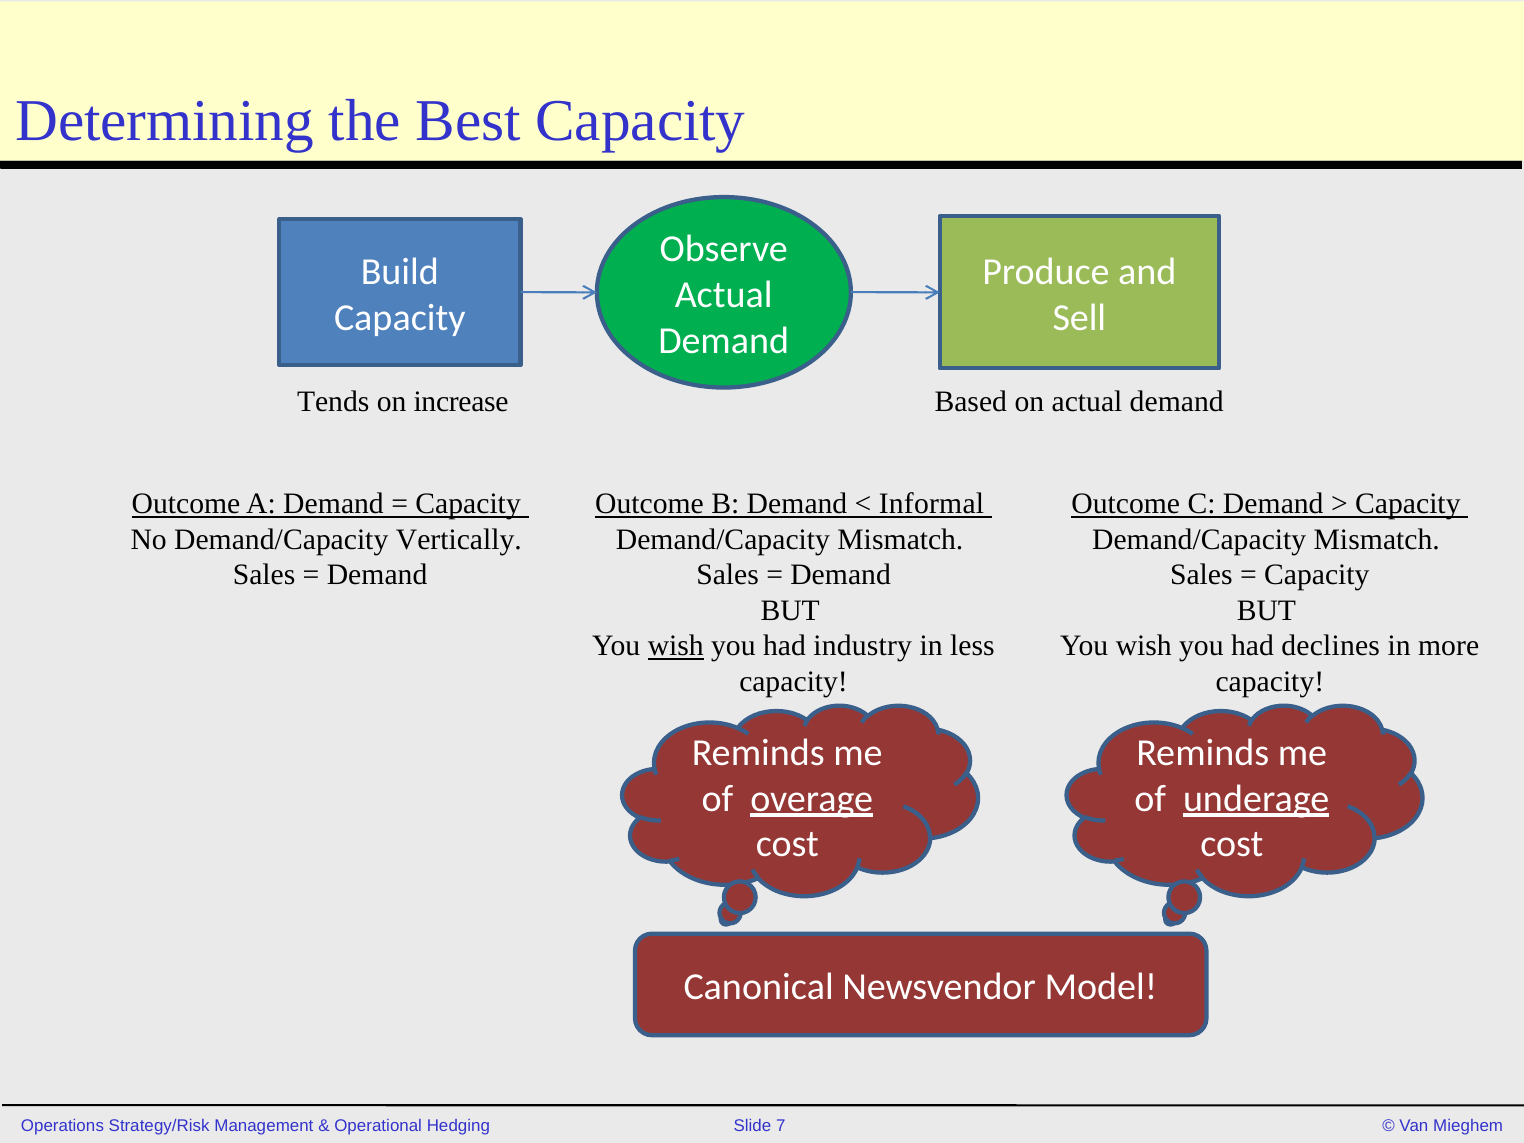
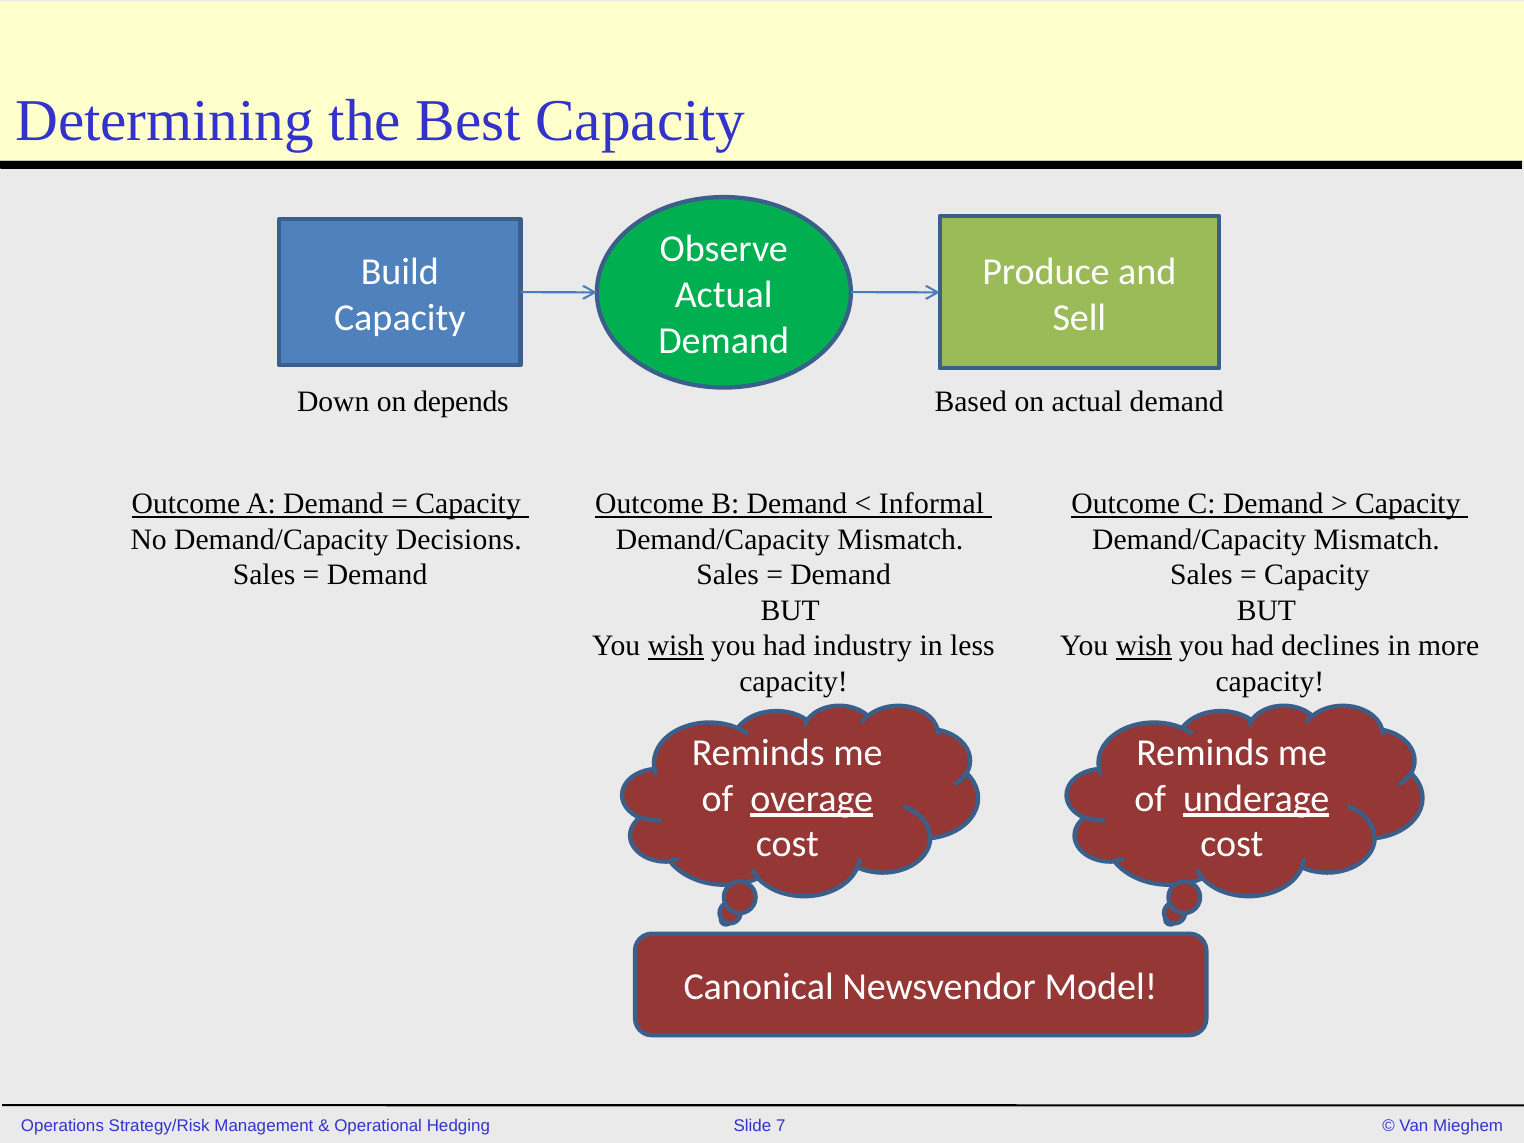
Tends: Tends -> Down
increase: increase -> depends
Vertically: Vertically -> Decisions
wish at (1144, 646) underline: none -> present
